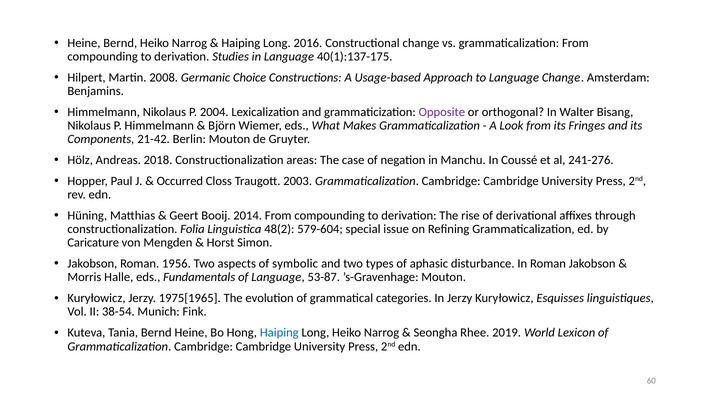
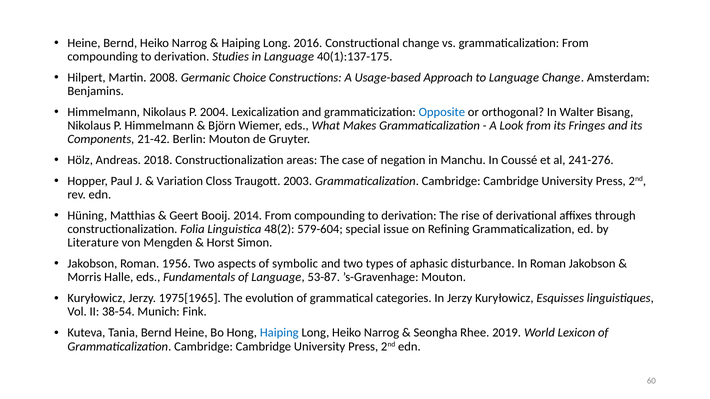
Opposite colour: purple -> blue
Occurred: Occurred -> Variation
Caricature: Caricature -> Literature
